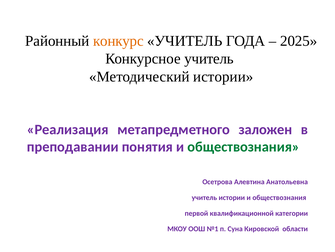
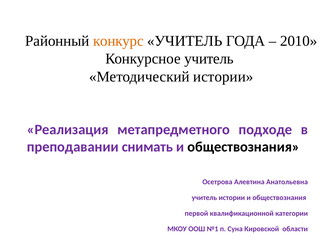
2025: 2025 -> 2010
заложен: заложен -> подходе
понятия: понятия -> снимать
обществознания at (244, 146) colour: green -> black
